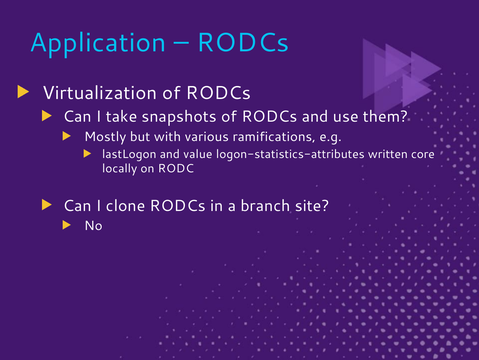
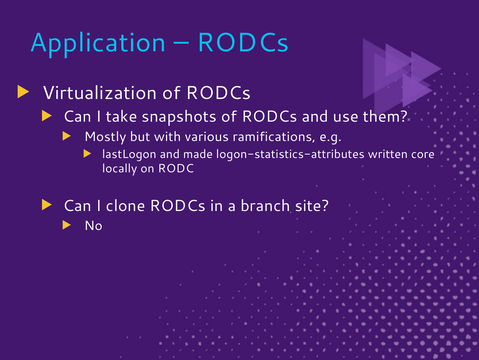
value: value -> made
